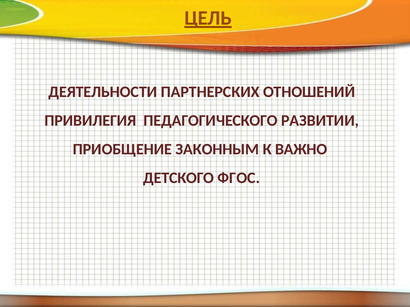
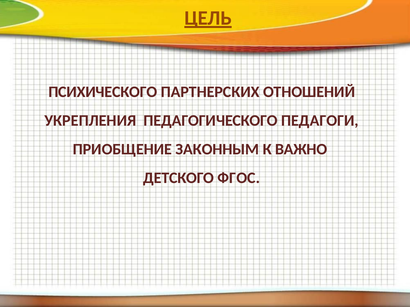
ДЕЯТЕЛЬНОСТИ: ДЕЯТЕЛЬНОСТИ -> ПСИХИЧЕСКОГО
ПРИВИЛЕГИЯ: ПРИВИЛЕГИЯ -> УКРЕПЛЕНИЯ
РАЗВИТИИ: РАЗВИТИИ -> ПЕДАГОГИ
